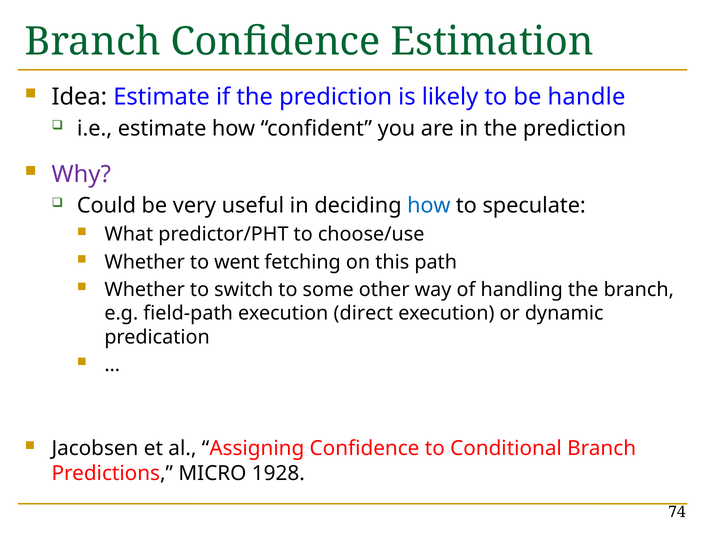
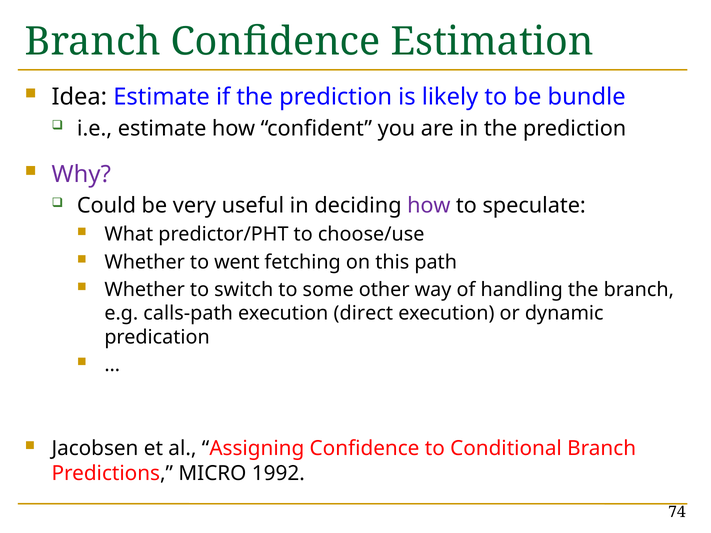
handle: handle -> bundle
how at (429, 206) colour: blue -> purple
field-path: field-path -> calls-path
1928: 1928 -> 1992
